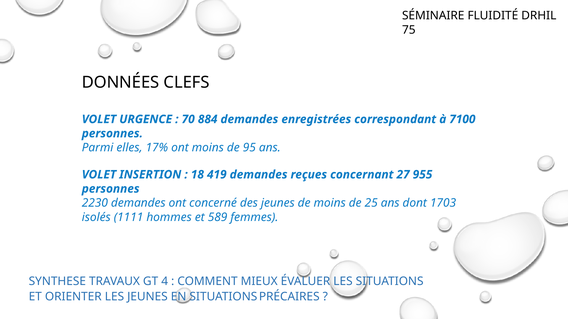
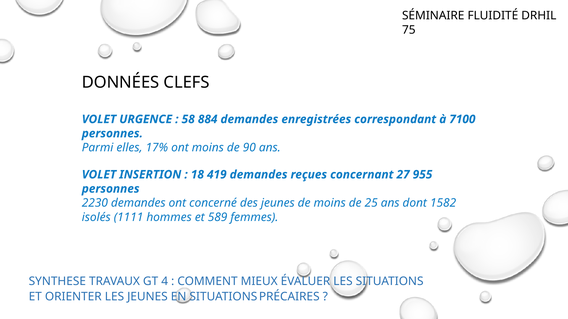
70: 70 -> 58
95: 95 -> 90
1703: 1703 -> 1582
